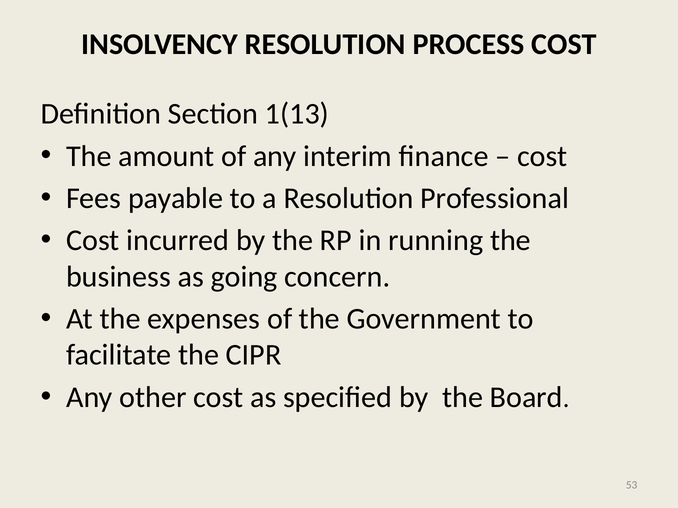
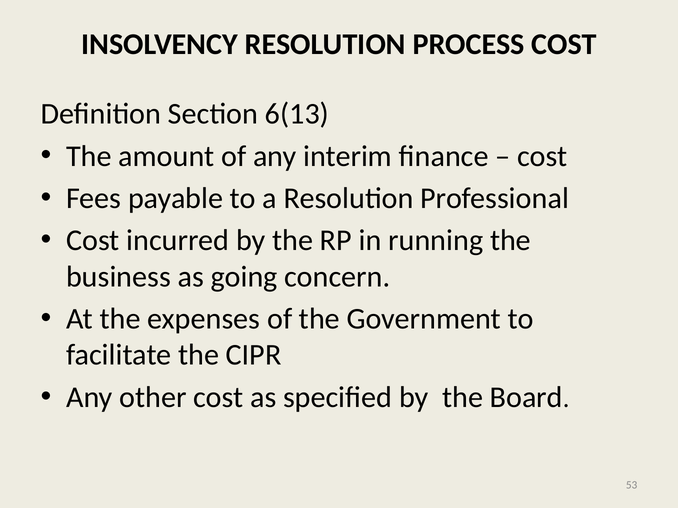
1(13: 1(13 -> 6(13
